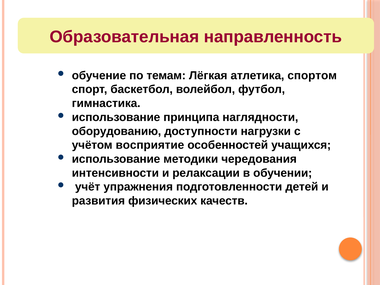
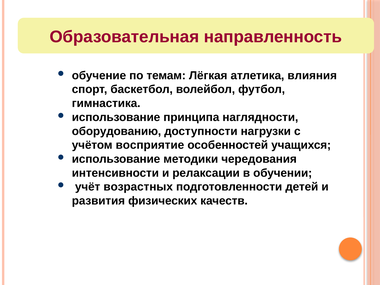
спортом: спортом -> влияния
упражнения: упражнения -> возрастных
